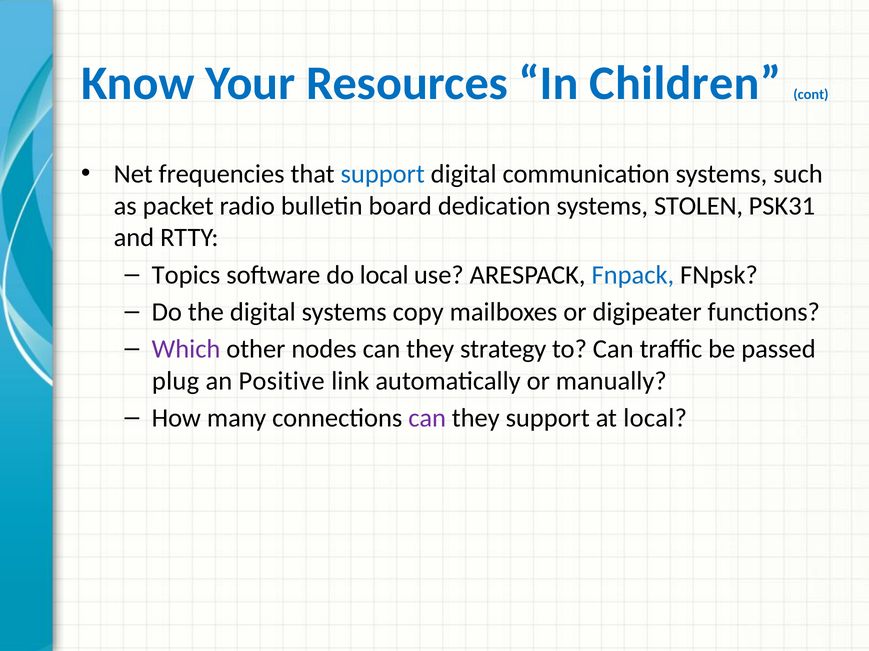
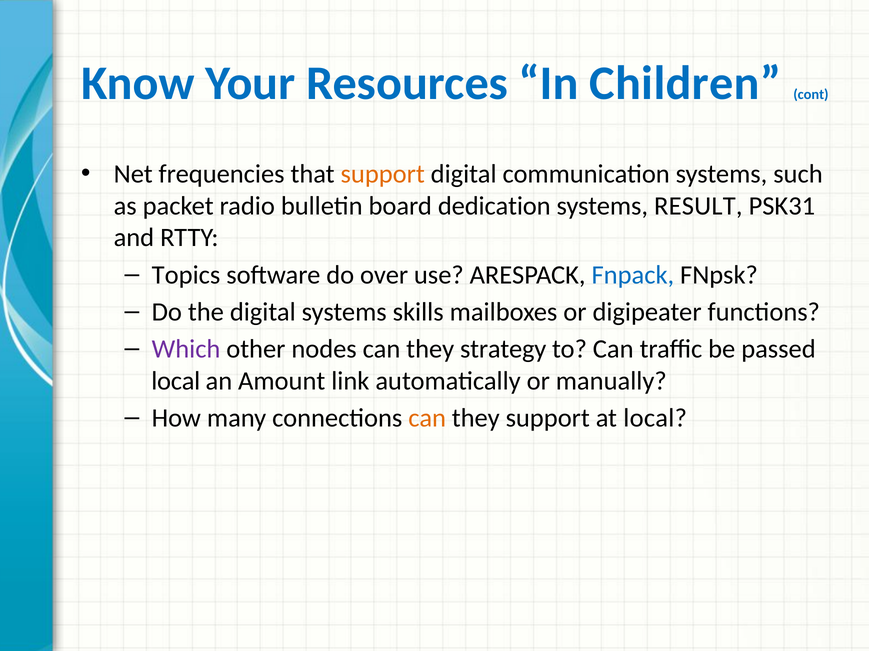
support at (383, 174) colour: blue -> orange
STOLEN: STOLEN -> RESULT
do local: local -> over
copy: copy -> skills
plug at (176, 381): plug -> local
Positive: Positive -> Amount
can at (427, 418) colour: purple -> orange
